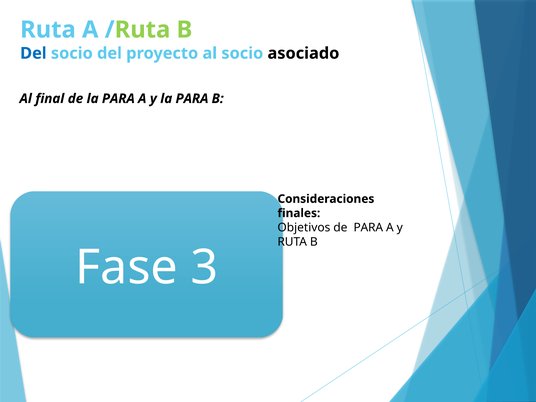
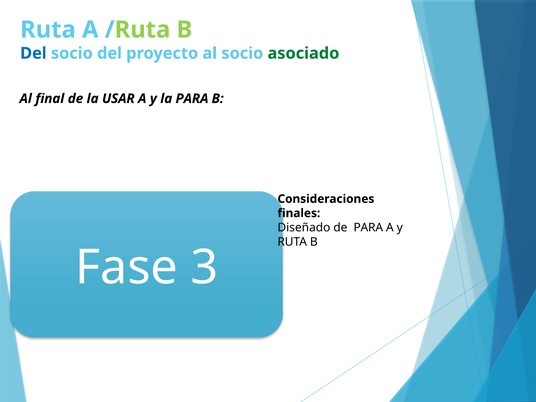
asociado colour: black -> green
de la PARA: PARA -> USAR
Objetivos: Objetivos -> Diseñado
